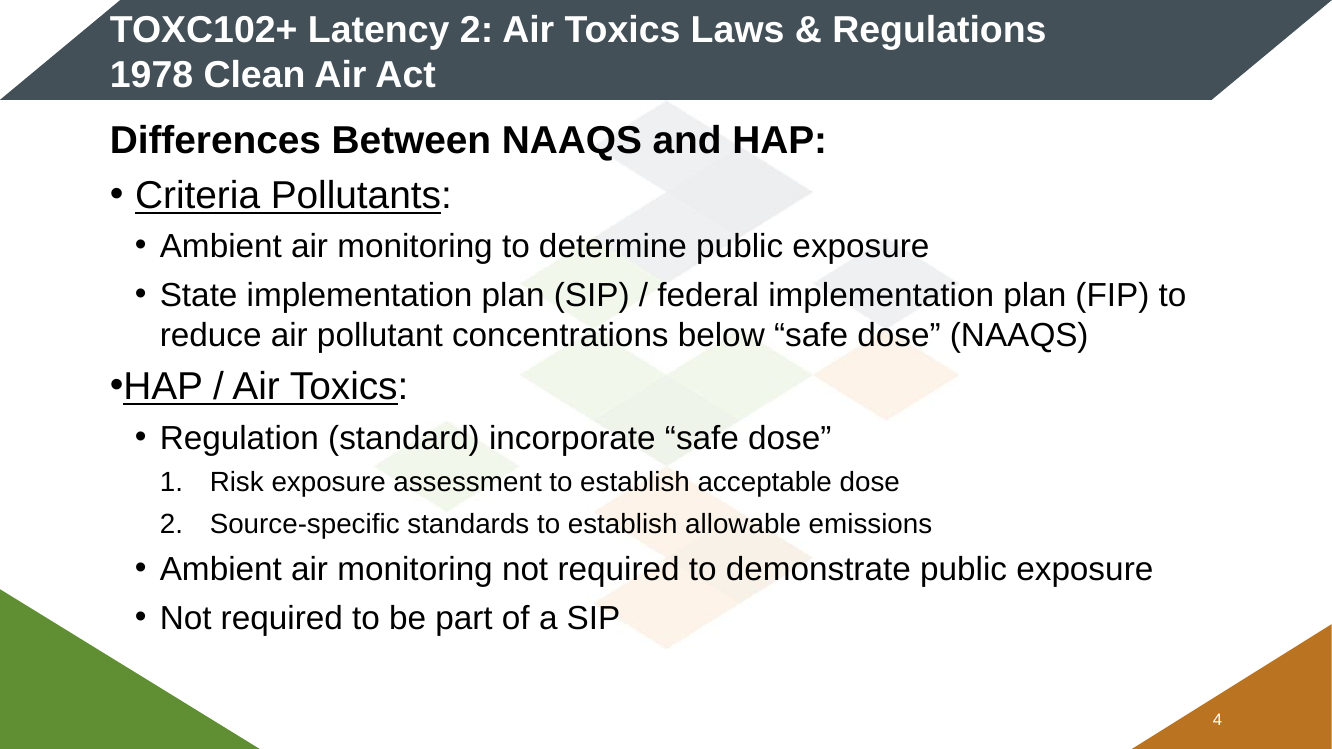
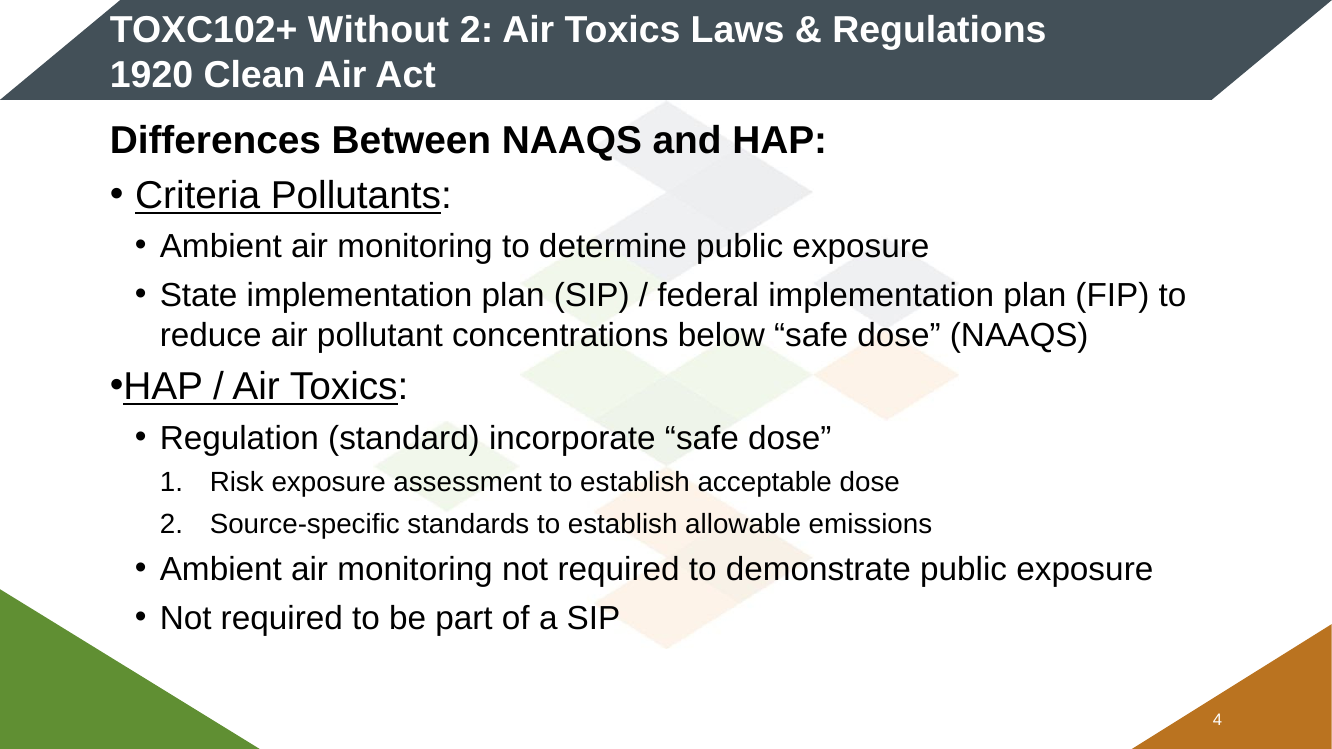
Latency: Latency -> Without
1978: 1978 -> 1920
